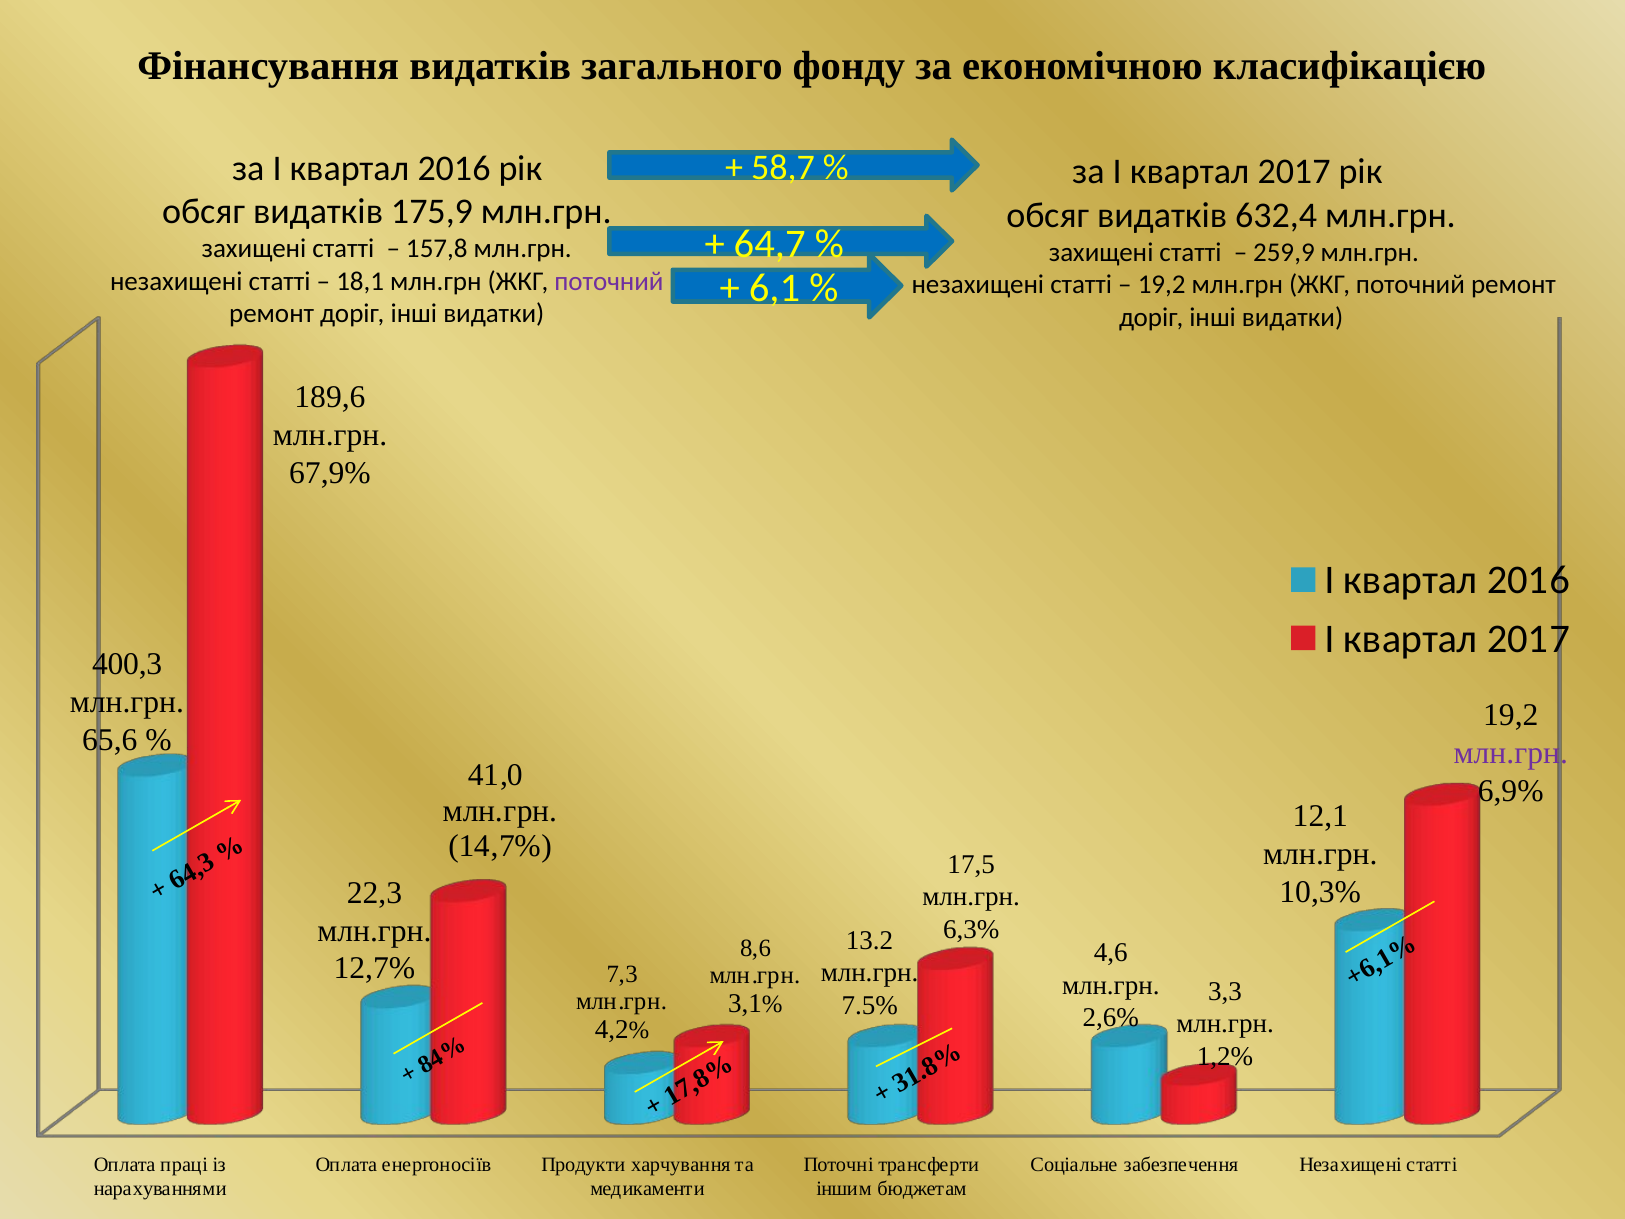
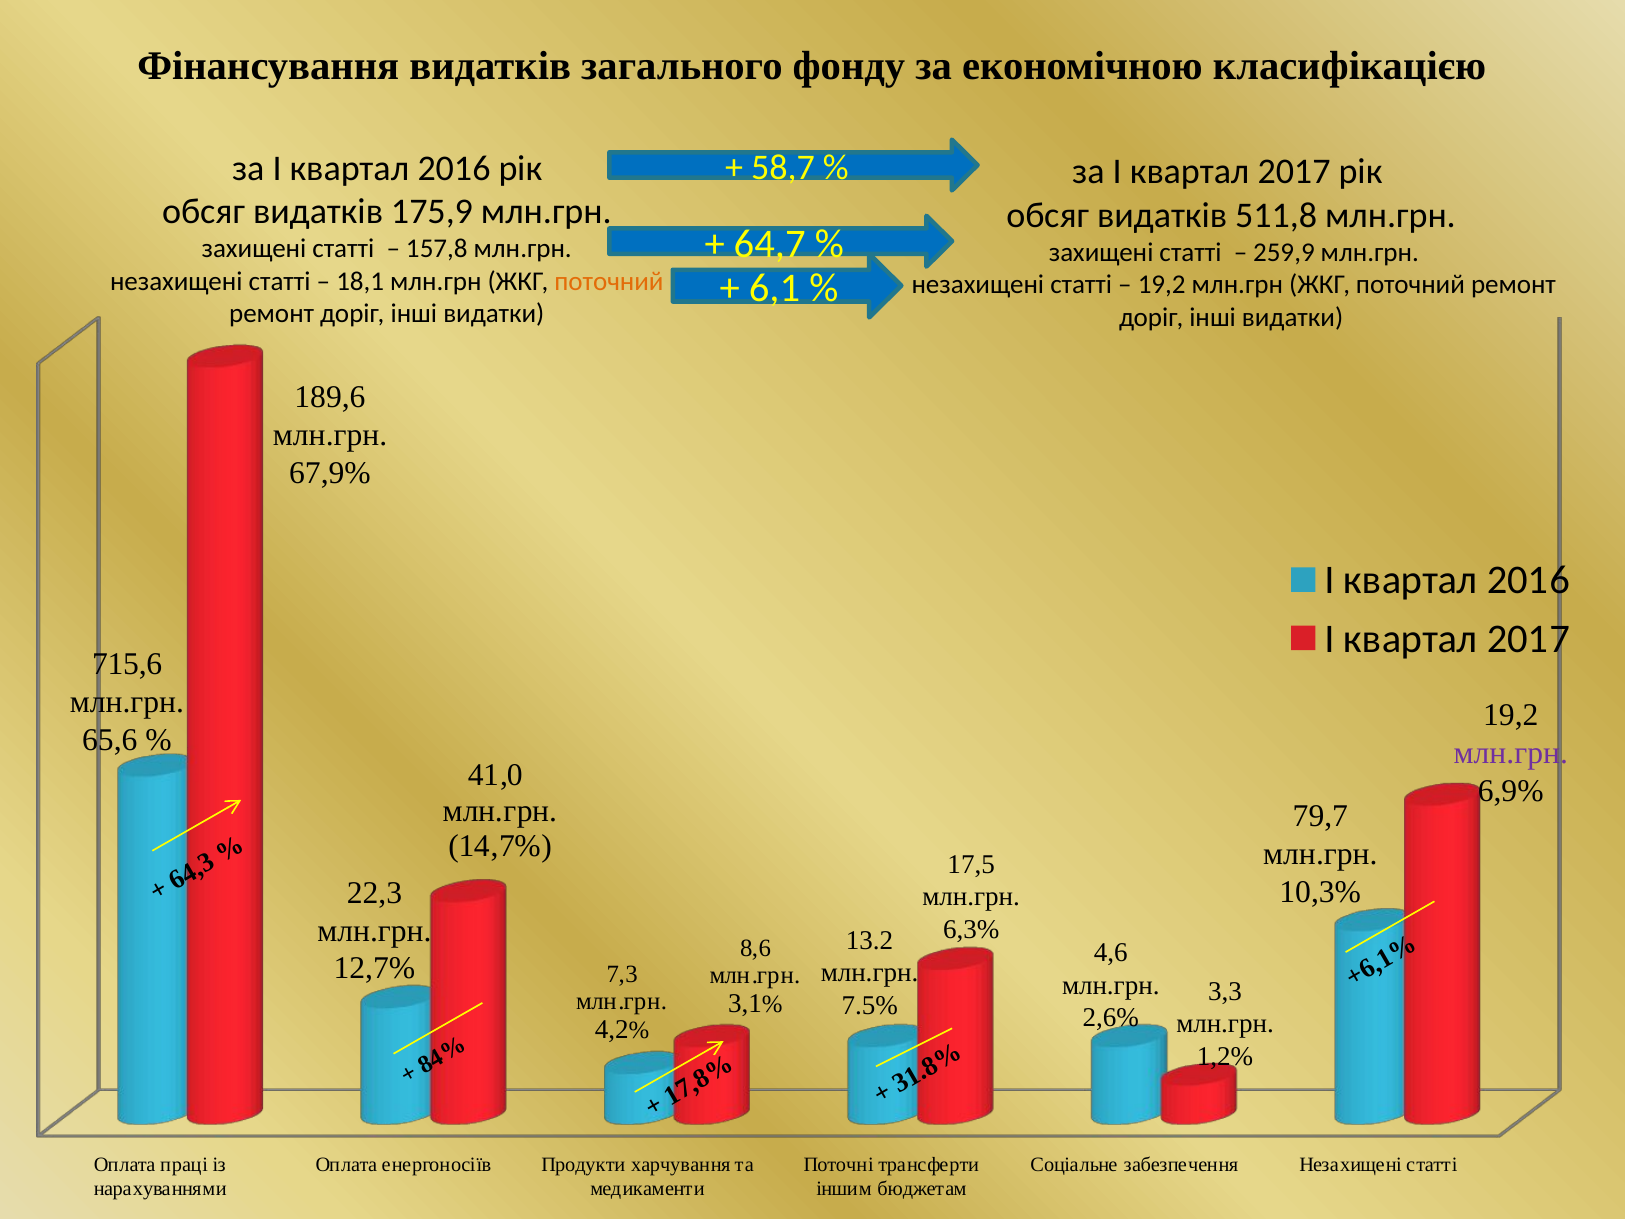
632,4: 632,4 -> 511,8
поточний at (609, 281) colour: purple -> orange
400,3: 400,3 -> 715,6
12,1: 12,1 -> 79,7
